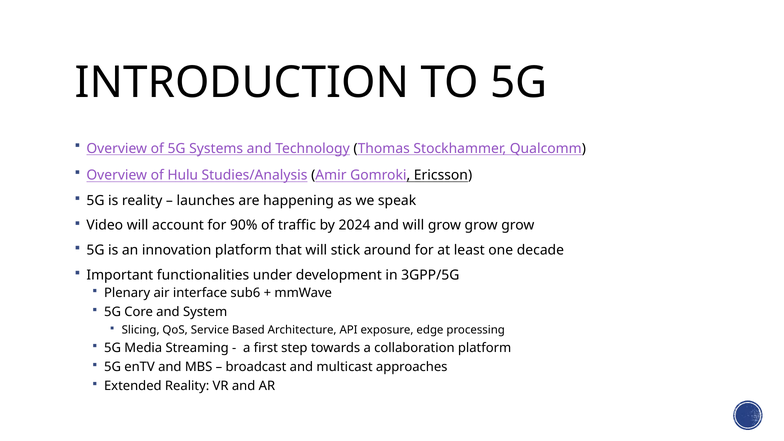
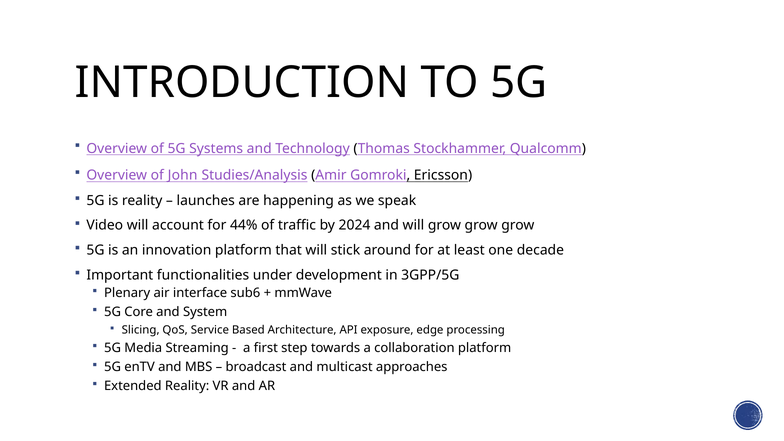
Hulu: Hulu -> John
90%: 90% -> 44%
